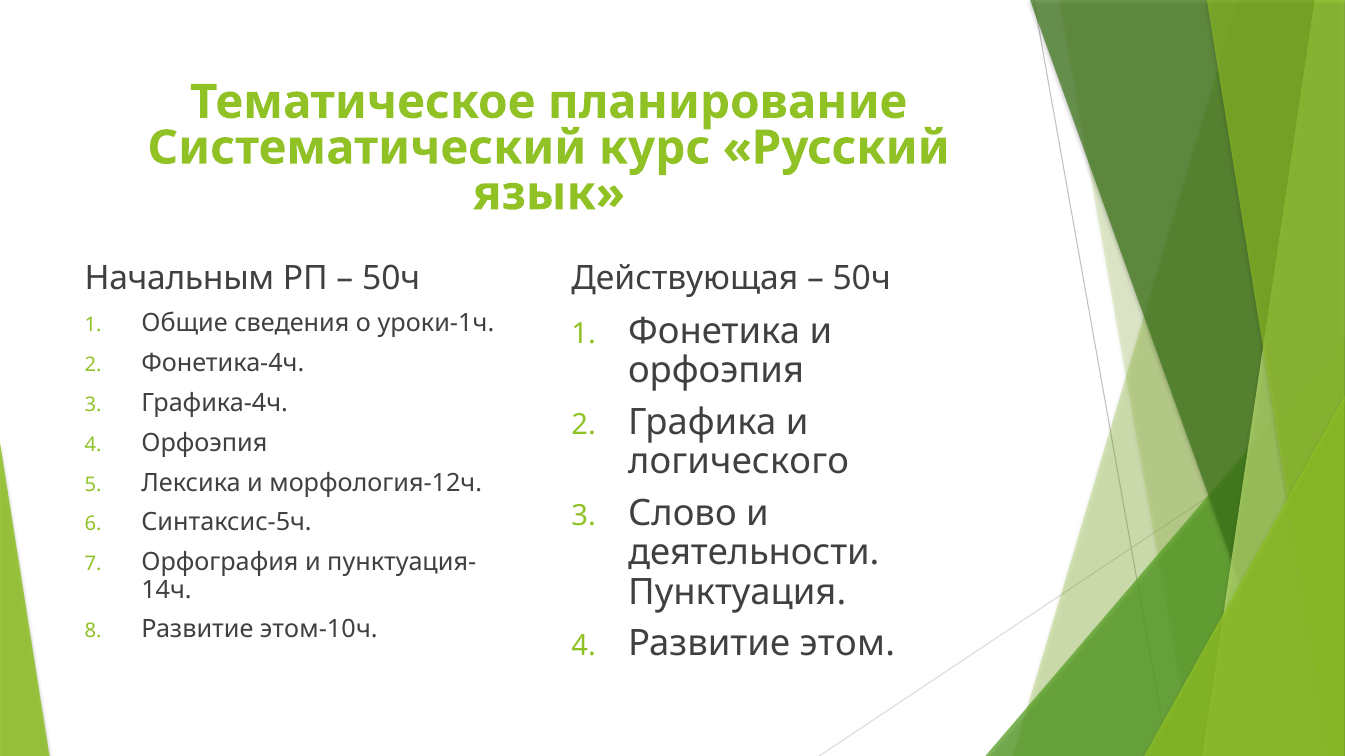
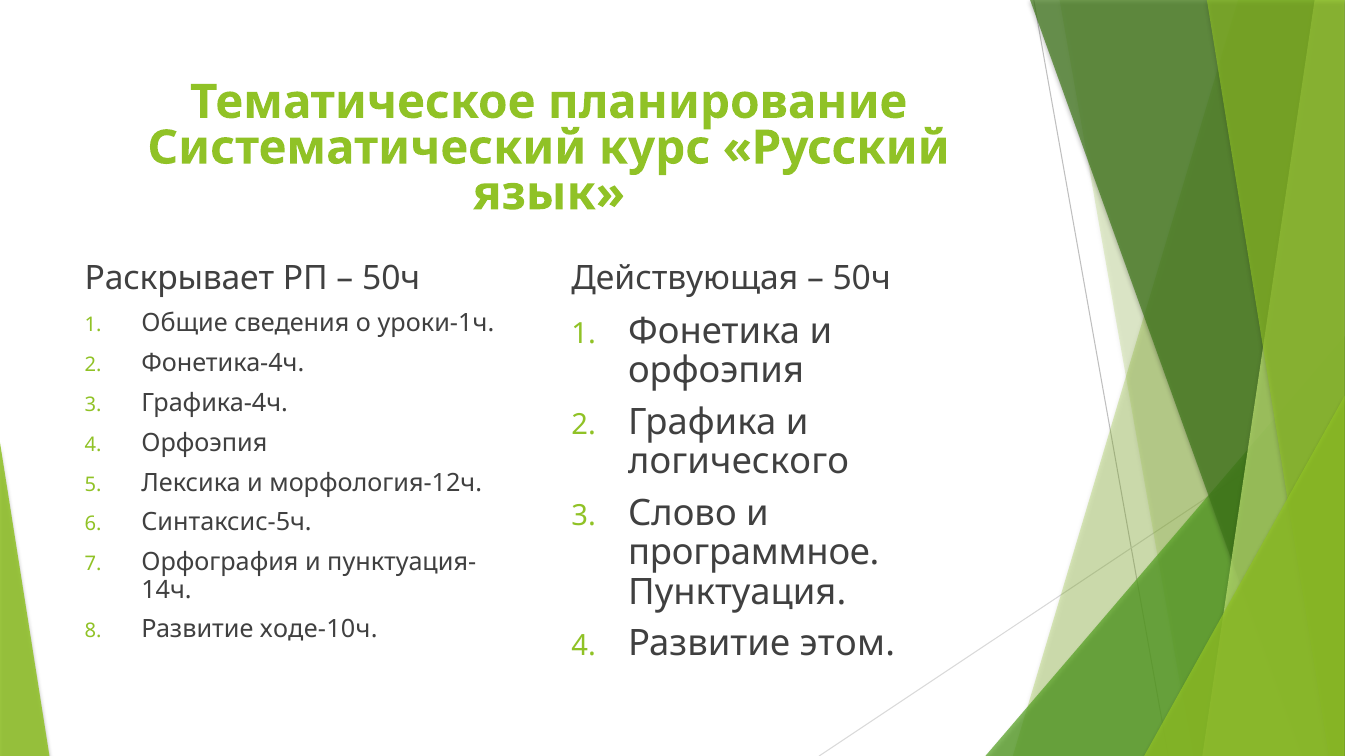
Начальным: Начальным -> Раскрывает
деятельности: деятельности -> программное
этом-10ч: этом-10ч -> ходе-10ч
